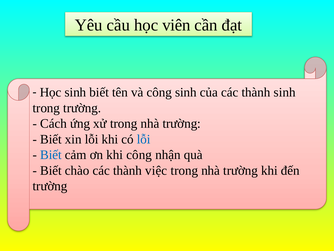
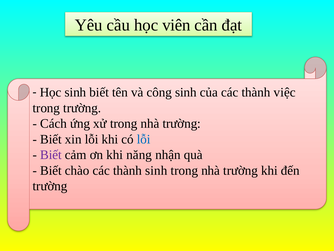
thành sinh: sinh -> việc
Biết at (51, 155) colour: blue -> purple
khi công: công -> năng
thành việc: việc -> sinh
